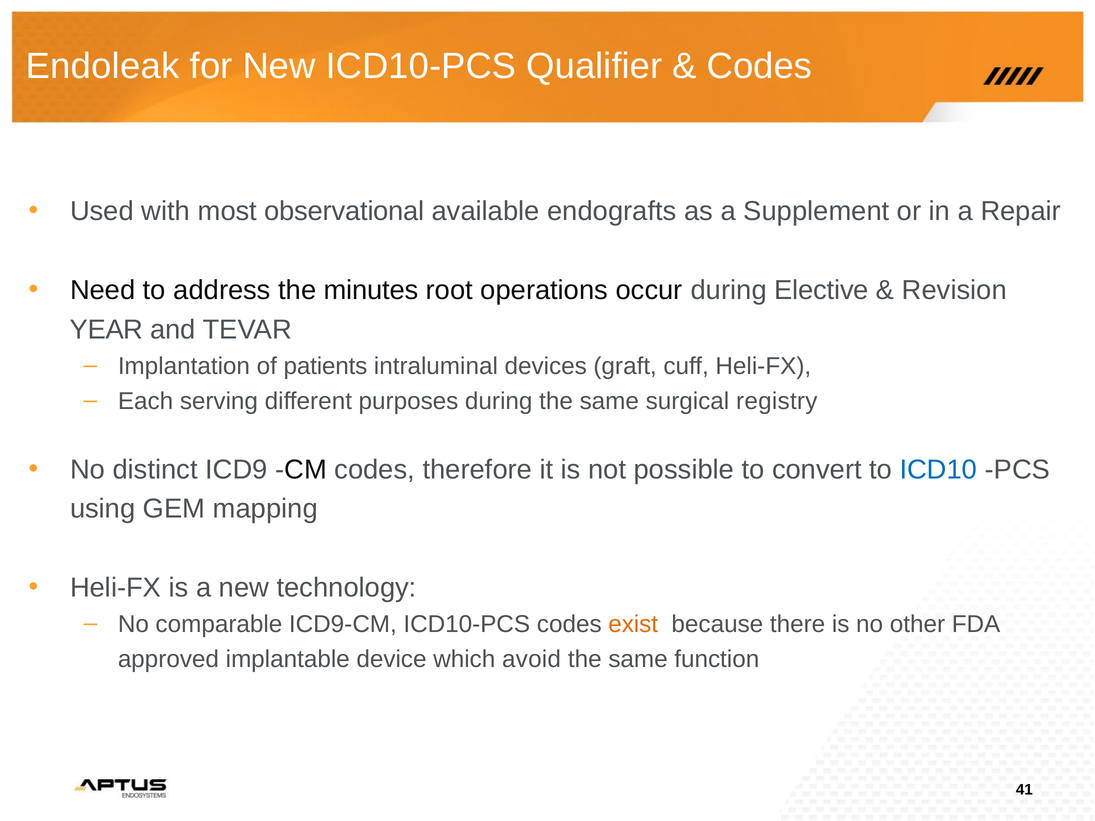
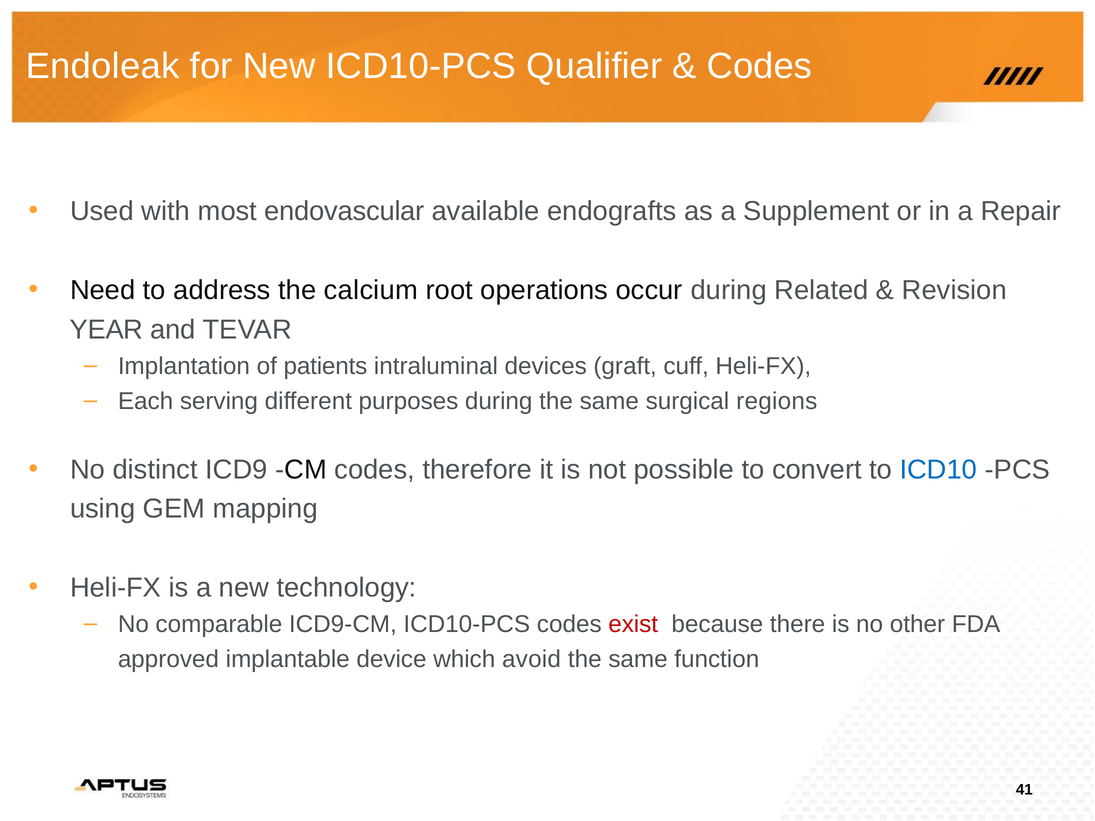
observational: observational -> endovascular
minutes: minutes -> calcium
Elective: Elective -> Related
registry: registry -> regions
exist colour: orange -> red
